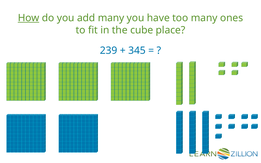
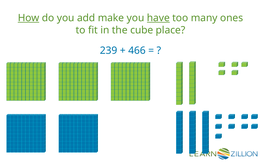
add many: many -> make
have underline: none -> present
345: 345 -> 466
